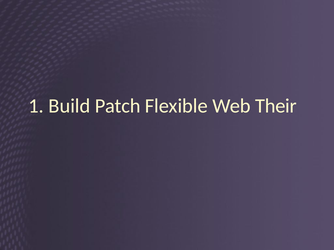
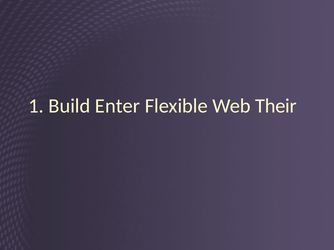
Patch: Patch -> Enter
